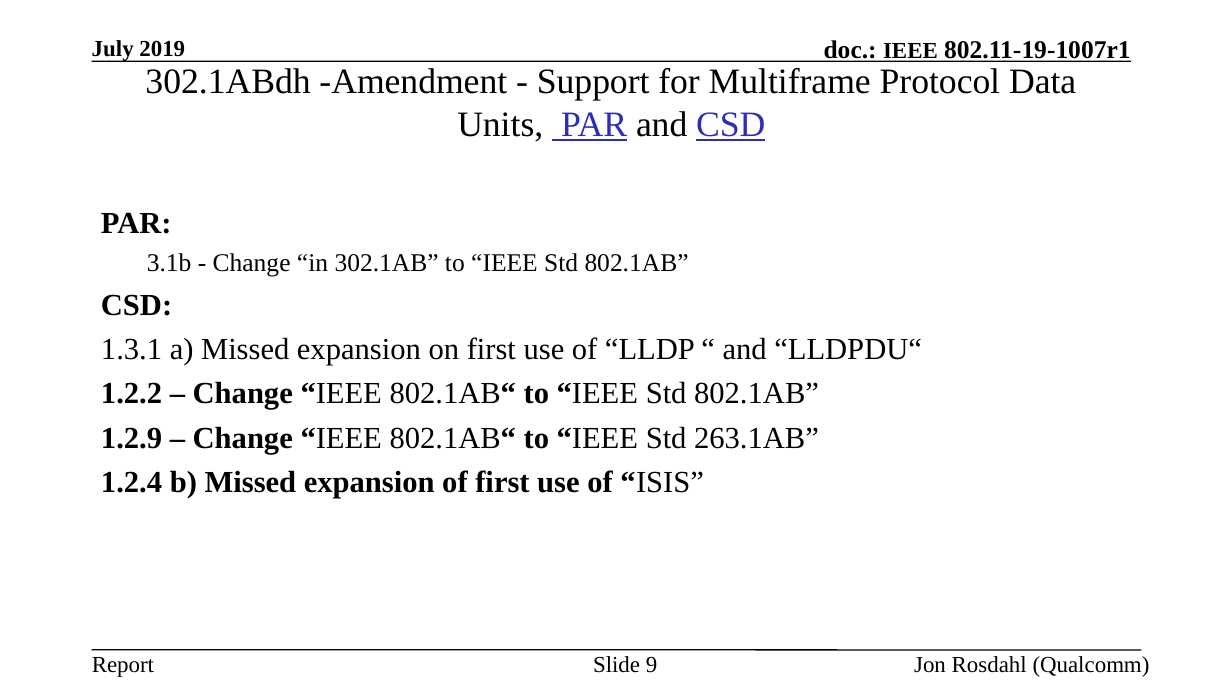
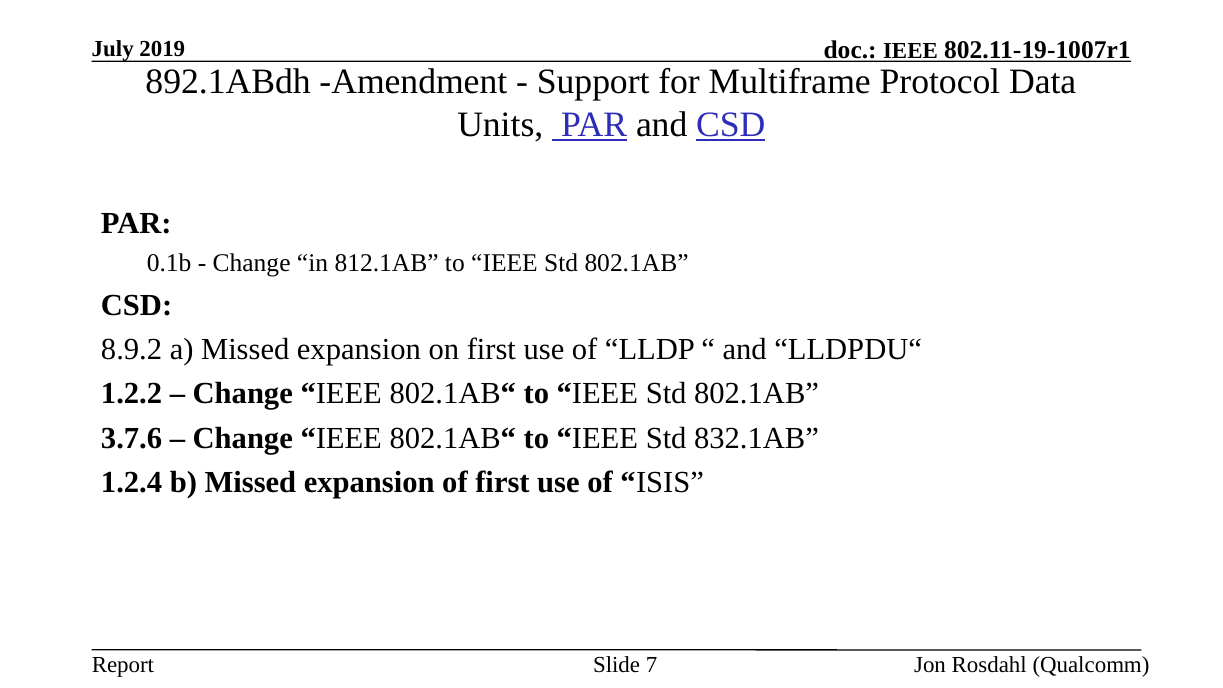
302.1ABdh: 302.1ABdh -> 892.1ABdh
3.1b: 3.1b -> 0.1b
302.1AB: 302.1AB -> 812.1AB
1.3.1: 1.3.1 -> 8.9.2
1.2.9: 1.2.9 -> 3.7.6
263.1AB: 263.1AB -> 832.1AB
9: 9 -> 7
